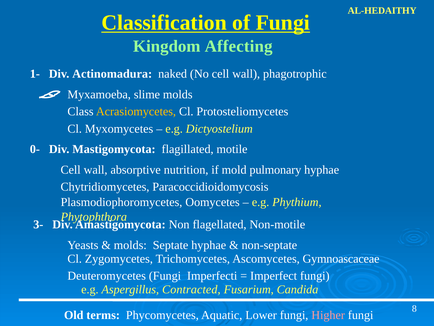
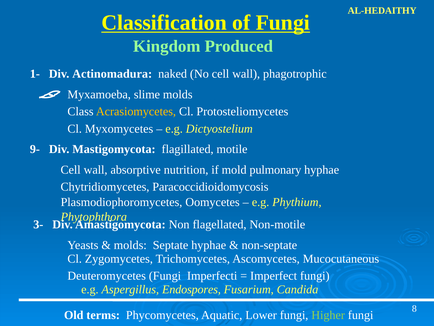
Affecting: Affecting -> Produced
0-: 0- -> 9-
Gymnoascaceae: Gymnoascaceae -> Mucocutaneous
Contracted: Contracted -> Endospores
Higher colour: pink -> light green
